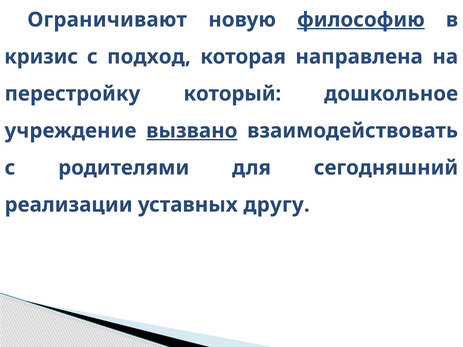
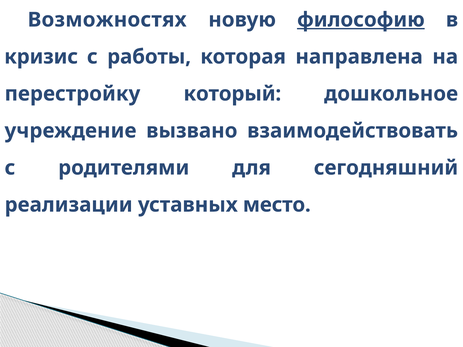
Ограничивают: Ограничивают -> Возможностях
подход: подход -> работы
вызвано underline: present -> none
другу: другу -> место
